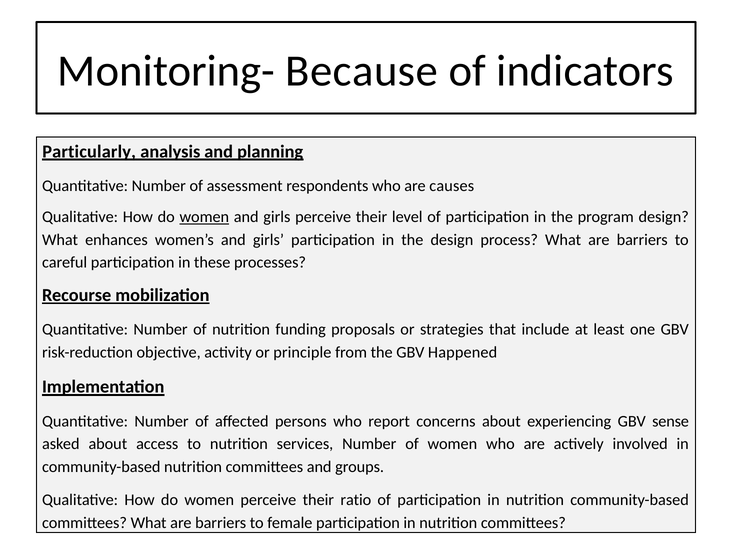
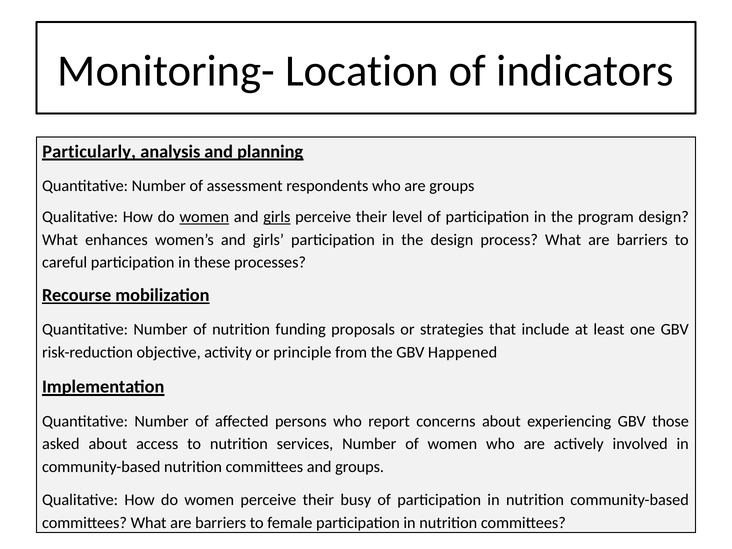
Because: Because -> Location
are causes: causes -> groups
girls at (277, 217) underline: none -> present
sense: sense -> those
ratio: ratio -> busy
